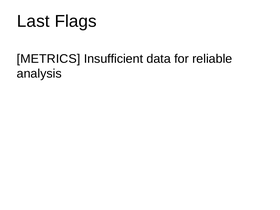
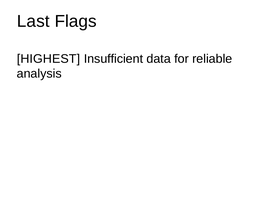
METRICS: METRICS -> HIGHEST
